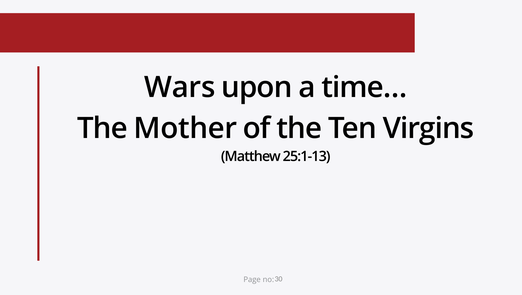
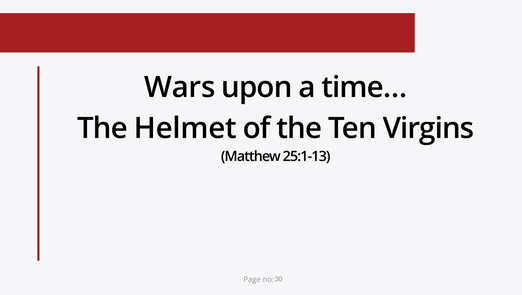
Mother: Mother -> Helmet
